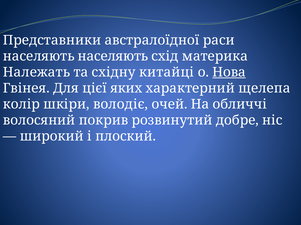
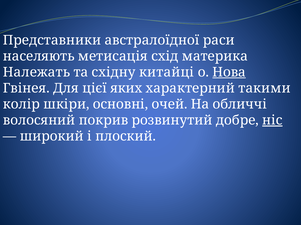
населяють населяють: населяють -> метисація
щелепа: щелепа -> такими
володіє: володіє -> основні
ніс underline: none -> present
